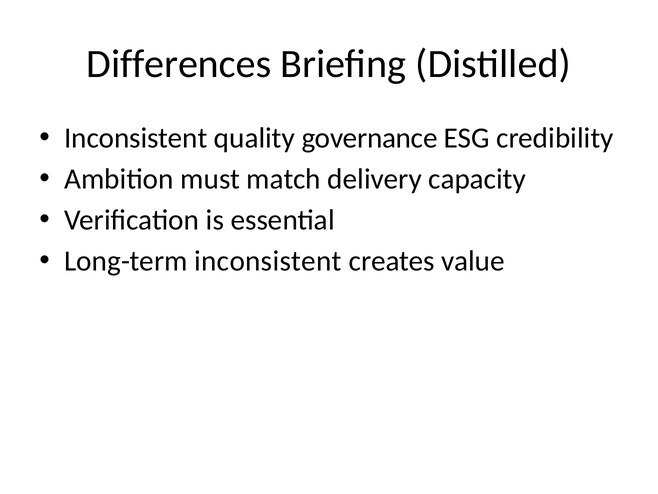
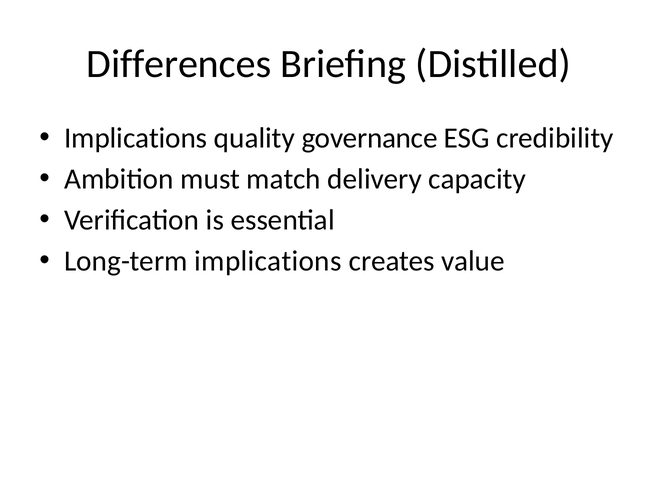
Inconsistent at (136, 138): Inconsistent -> Implications
Long-term inconsistent: inconsistent -> implications
